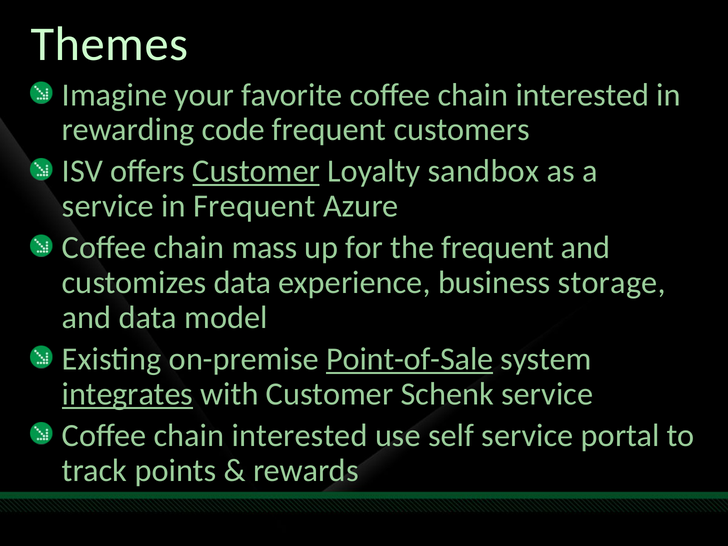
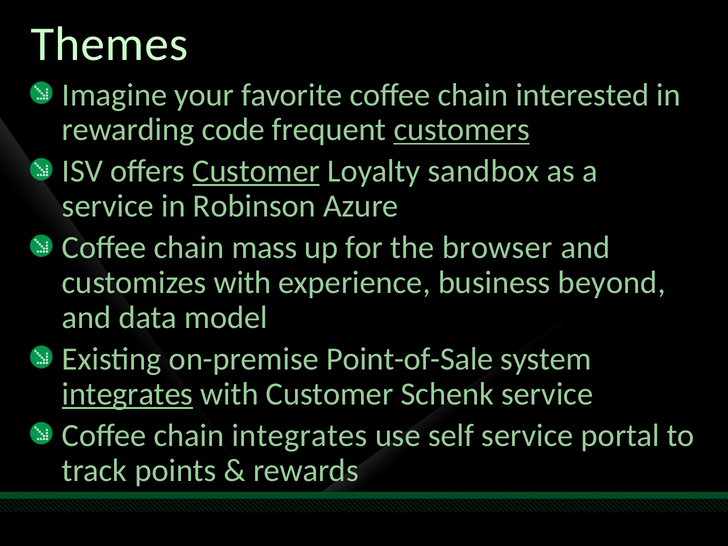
customers underline: none -> present
in Frequent: Frequent -> Robinson
the frequent: frequent -> browser
customizes data: data -> with
storage: storage -> beyond
Point-of-Sale underline: present -> none
interested at (300, 435): interested -> integrates
